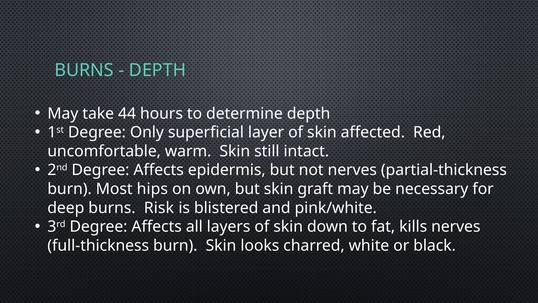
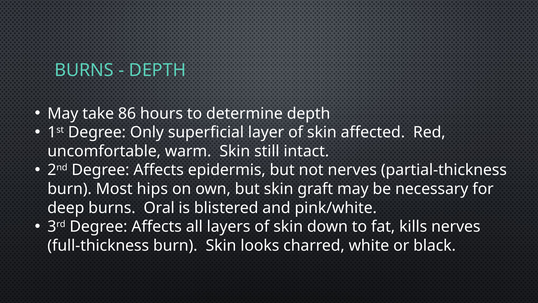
44: 44 -> 86
Risk: Risk -> Oral
